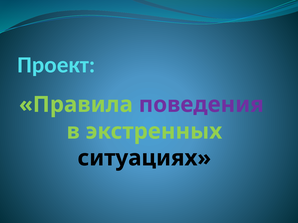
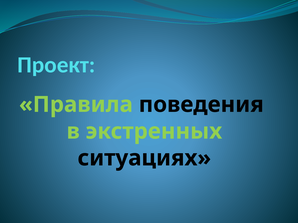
поведения colour: purple -> black
